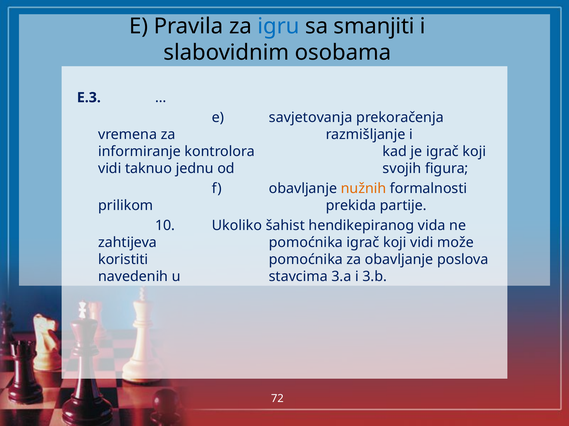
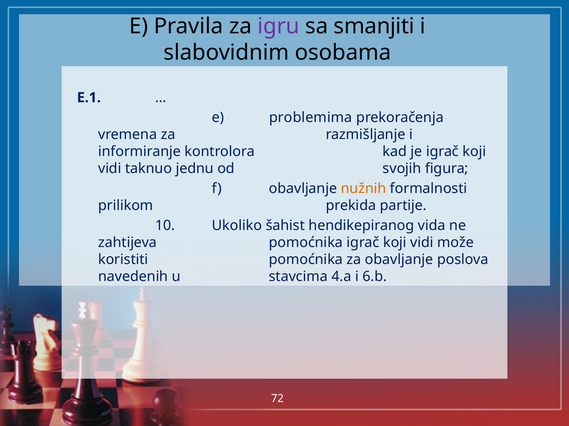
igru colour: blue -> purple
E.3: E.3 -> E.1
savjetovanja: savjetovanja -> problemima
3.a: 3.a -> 4.a
3.b: 3.b -> 6.b
